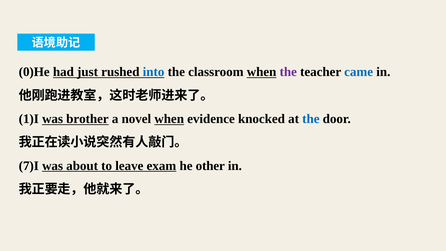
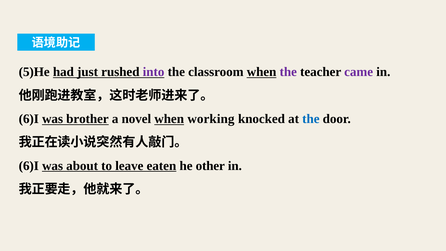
0)He: 0)He -> 5)He
into colour: blue -> purple
came colour: blue -> purple
1)I at (29, 119): 1)I -> 6)I
evidence: evidence -> working
7)I at (29, 166): 7)I -> 6)I
exam: exam -> eaten
